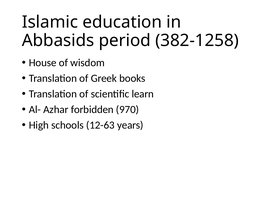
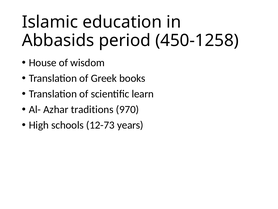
382-1258: 382-1258 -> 450-1258
forbidden: forbidden -> traditions
12-63: 12-63 -> 12-73
